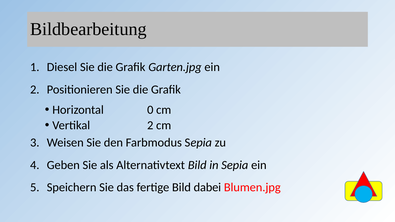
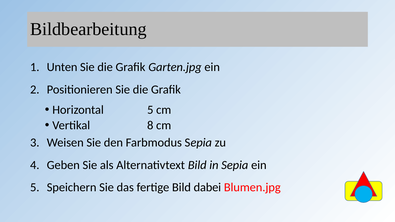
Diesel: Diesel -> Unten
Horizontal 0: 0 -> 5
Vertikal 2: 2 -> 8
